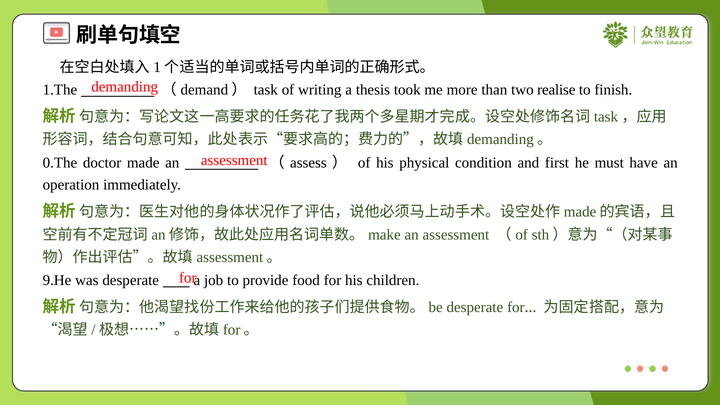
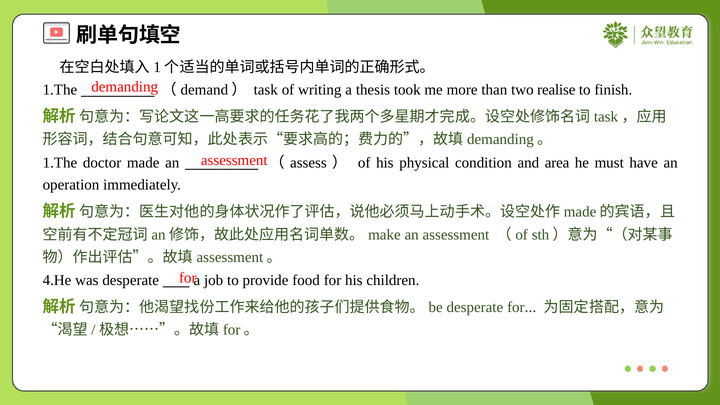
0.The at (60, 163): 0.The -> 1.The
first: first -> area
9.He: 9.He -> 4.He
